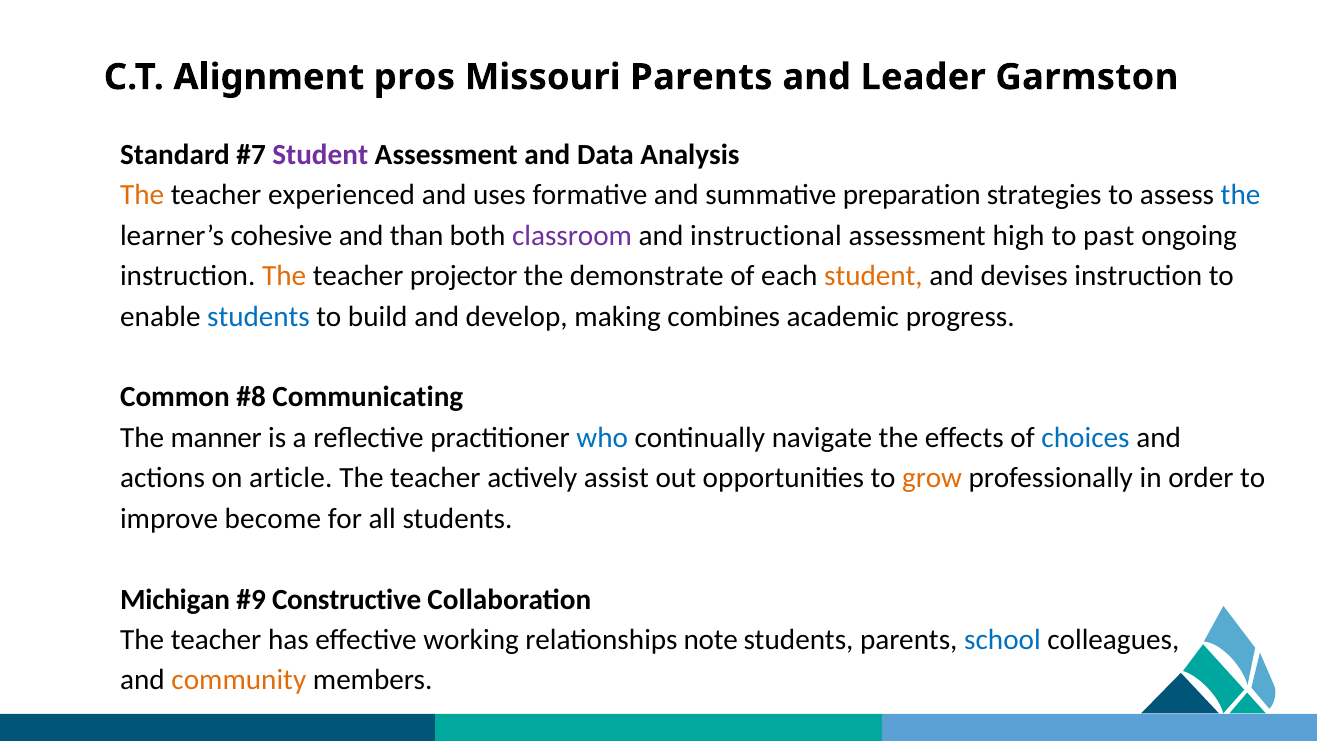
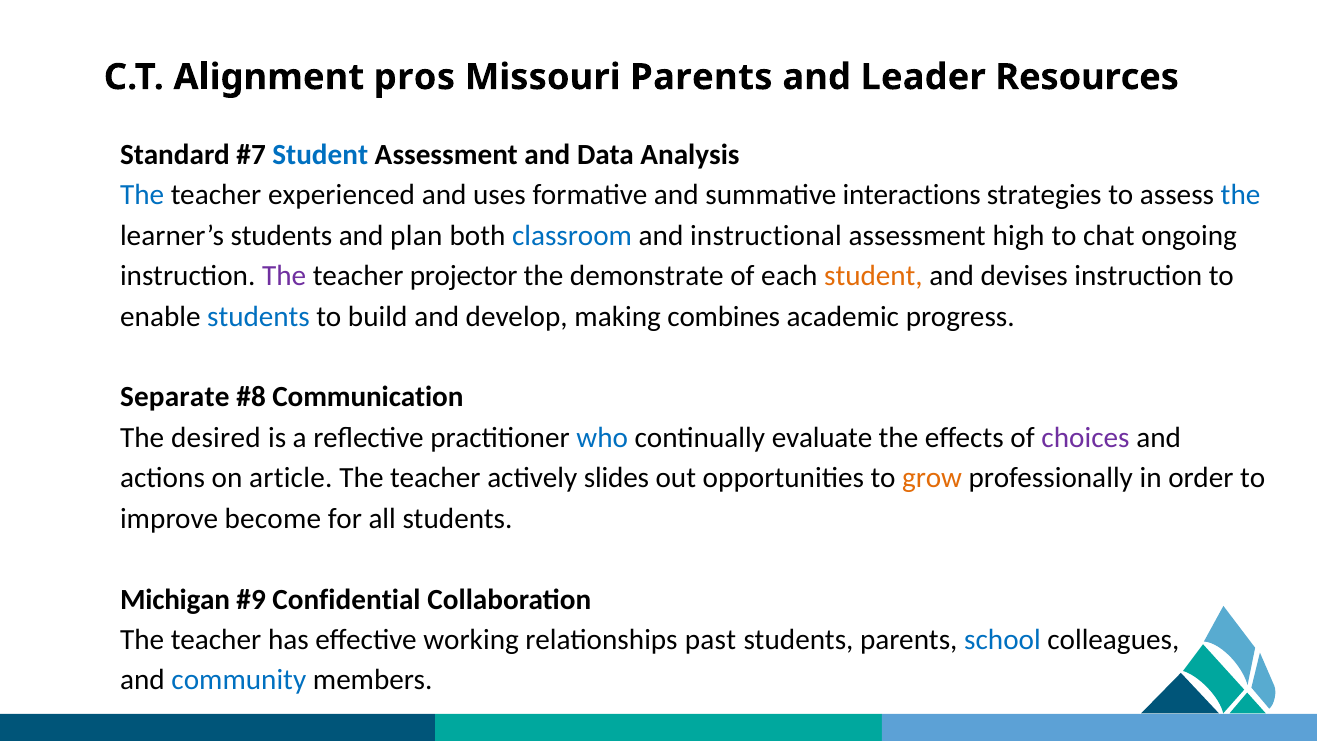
Garmston: Garmston -> Resources
Student at (320, 155) colour: purple -> blue
The at (142, 195) colour: orange -> blue
preparation: preparation -> interactions
learner’s cohesive: cohesive -> students
than: than -> plan
classroom colour: purple -> blue
past: past -> chat
The at (284, 276) colour: orange -> purple
Common: Common -> Separate
Communicating: Communicating -> Communication
manner: manner -> desired
navigate: navigate -> evaluate
choices colour: blue -> purple
assist: assist -> slides
Constructive: Constructive -> Confidential
note: note -> past
community colour: orange -> blue
